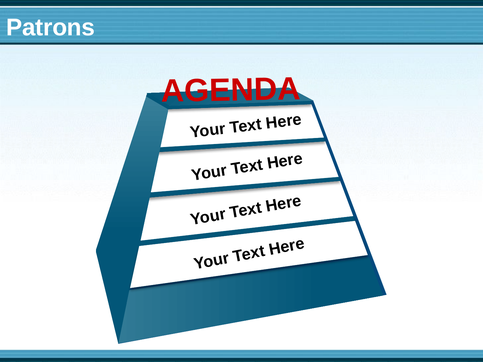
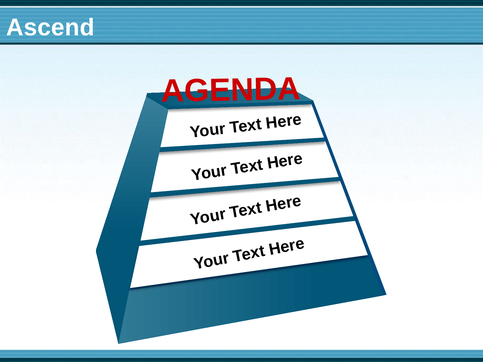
Patrons: Patrons -> Ascend
